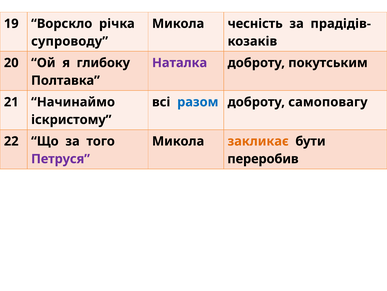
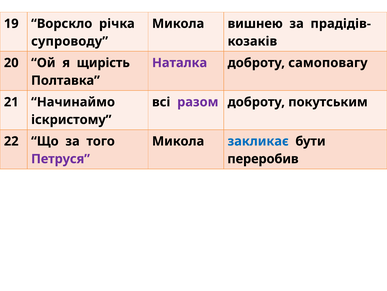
чесність: чесність -> вишнею
глибоку: глибоку -> щирість
покутським: покутським -> самоповагу
разом colour: blue -> purple
самоповагу: самоповагу -> покутським
закликає colour: orange -> blue
